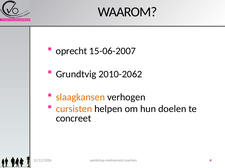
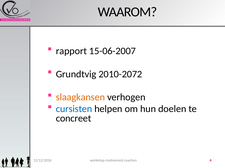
oprecht: oprecht -> rapport
2010-2062: 2010-2062 -> 2010-2072
cursisten colour: orange -> blue
